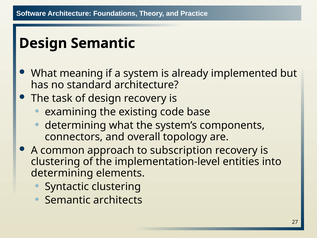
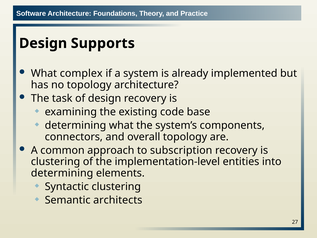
Design Semantic: Semantic -> Supports
meaning: meaning -> complex
no standard: standard -> topology
